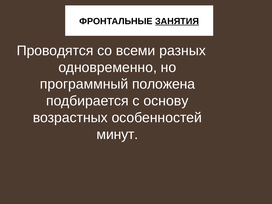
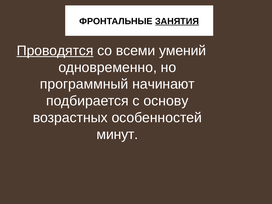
Проводятся underline: none -> present
разных: разных -> умений
положена: положена -> начинают
